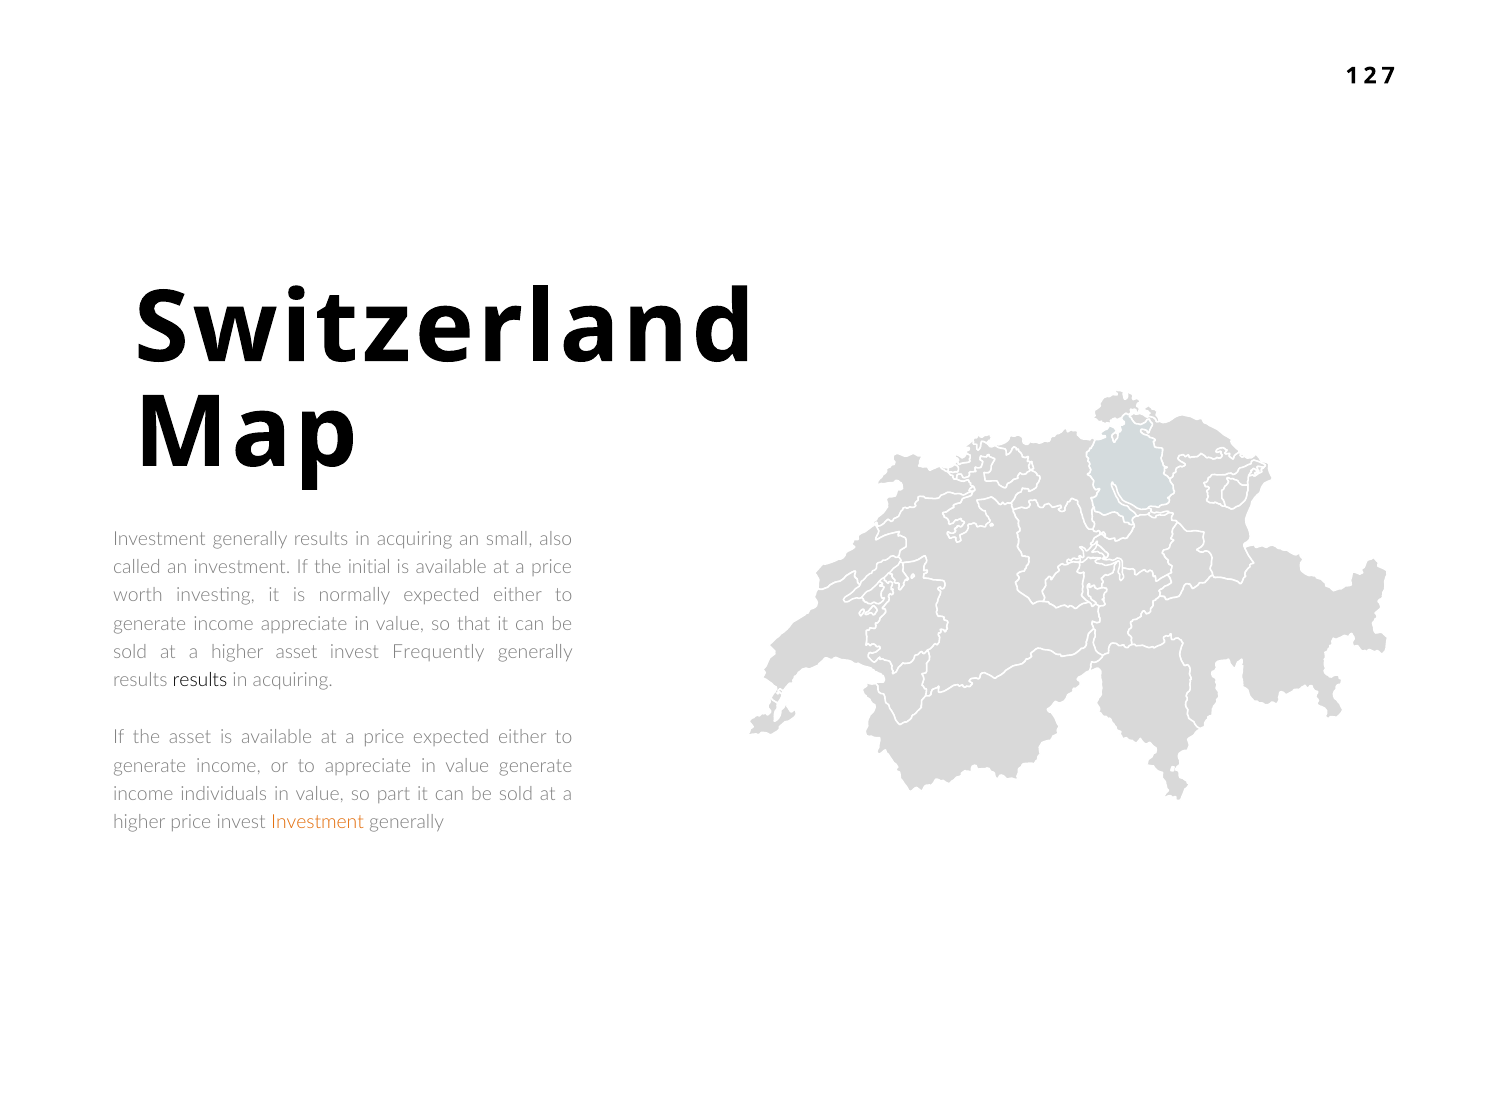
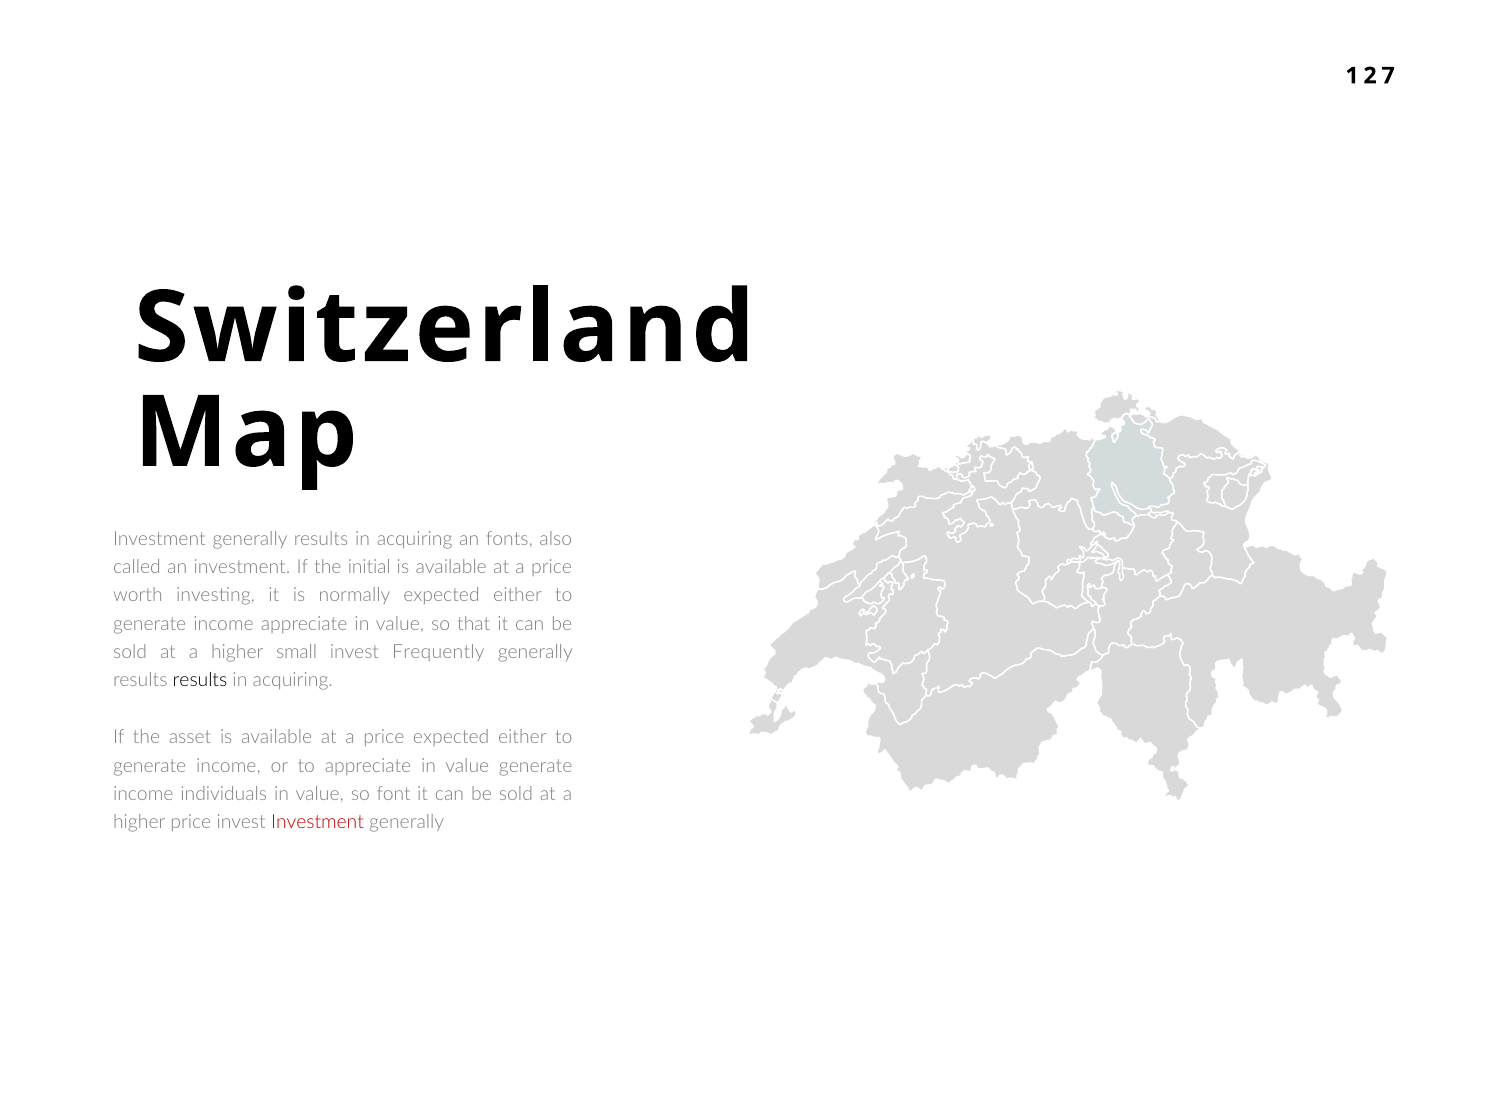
small: small -> fonts
higher asset: asset -> small
part: part -> font
Investment at (317, 822) colour: orange -> red
